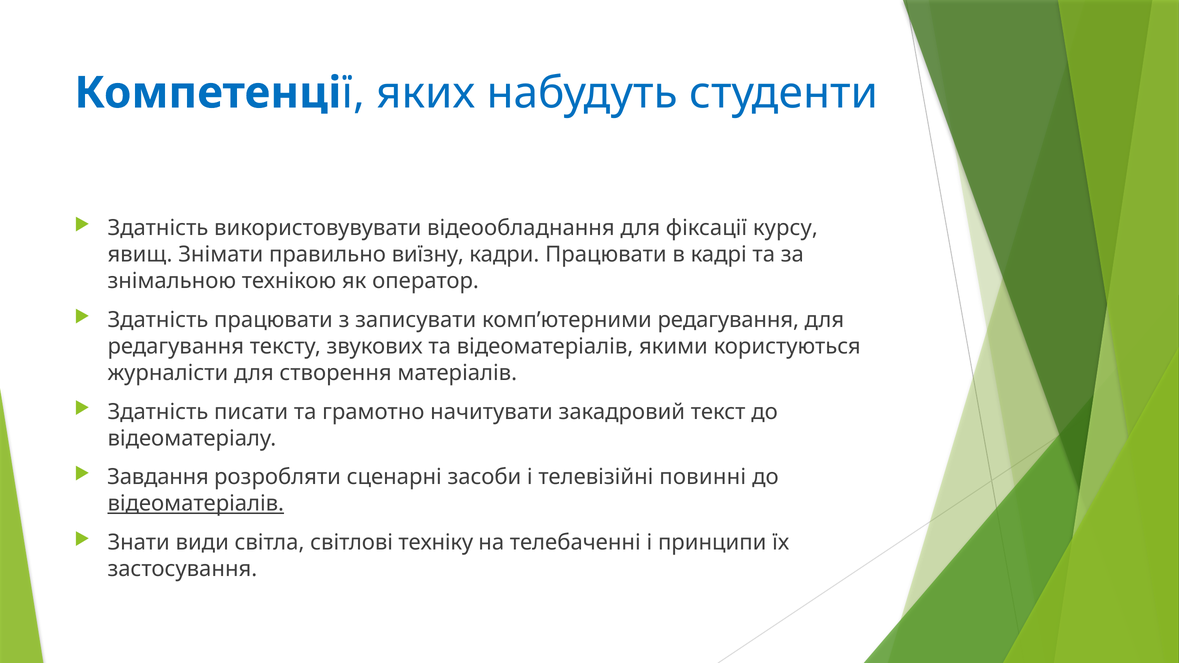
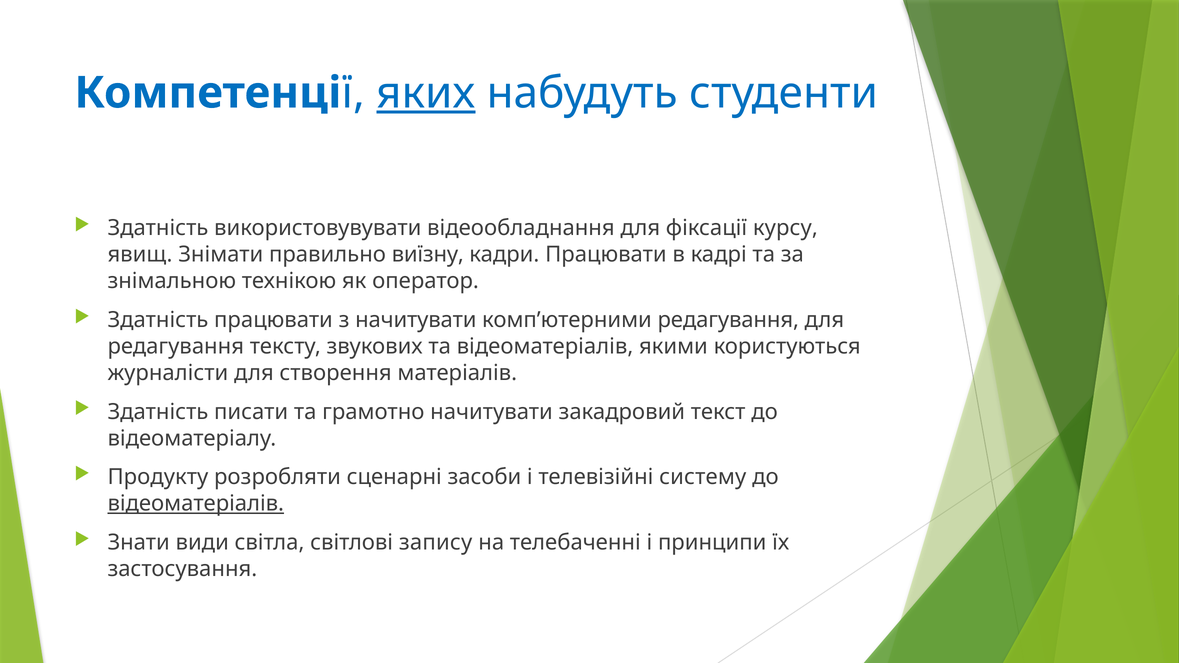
яких underline: none -> present
з записувати: записувати -> начитувати
Завдання: Завдання -> Продукту
повинні: повинні -> систему
техніку: техніку -> запису
